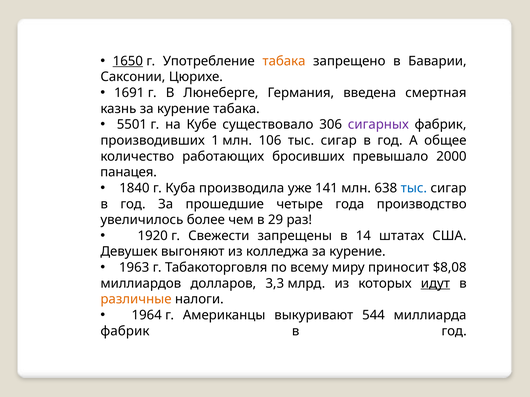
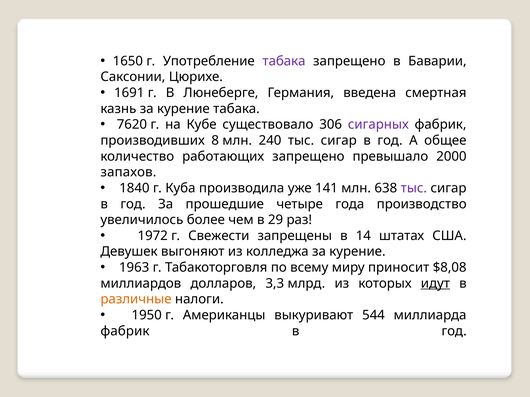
1650 underline: present -> none
табака at (284, 61) colour: orange -> purple
5501: 5501 -> 7620
1: 1 -> 8
106: 106 -> 240
работающих бросивших: бросивших -> запрещено
панацея: панацея -> запахов
тыс at (414, 188) colour: blue -> purple
1920: 1920 -> 1972
1964: 1964 -> 1950
